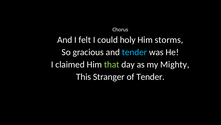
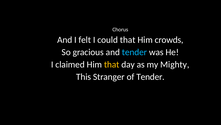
could holy: holy -> that
storms: storms -> crowds
that at (112, 64) colour: light green -> yellow
